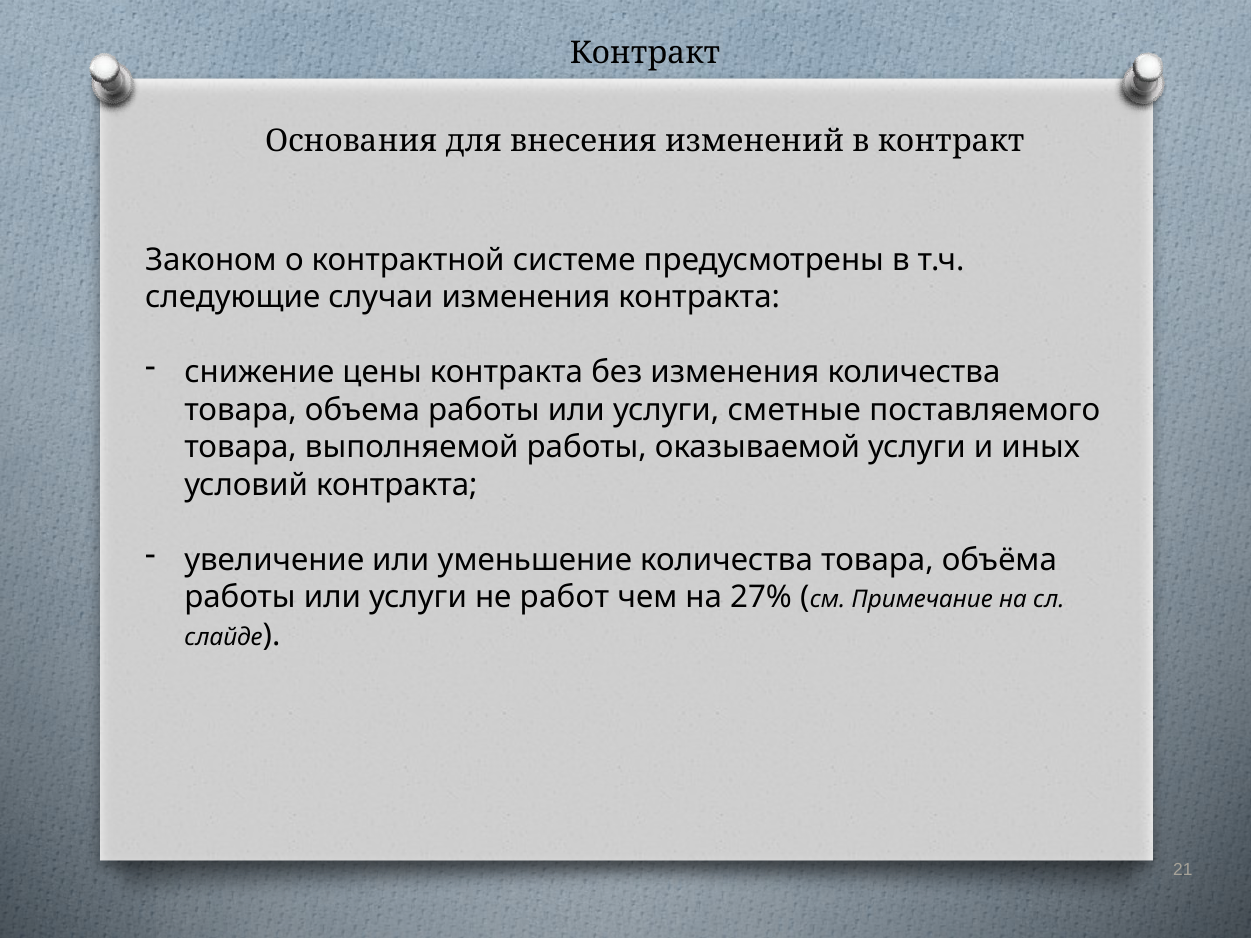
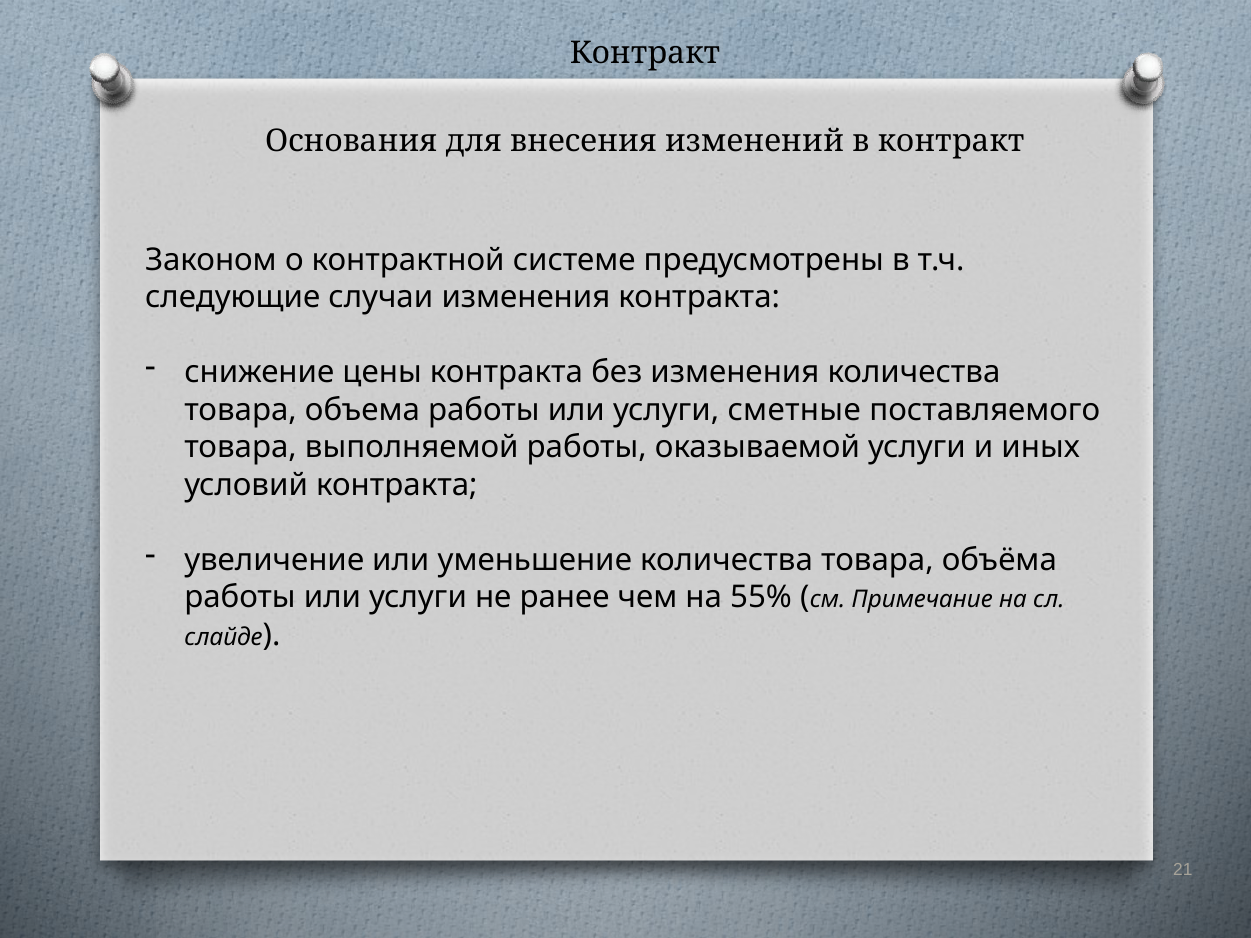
работ: работ -> ранее
27%: 27% -> 55%
